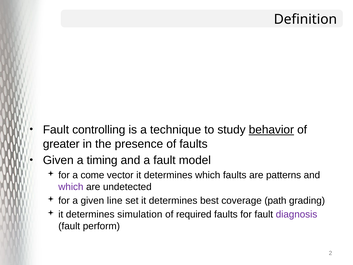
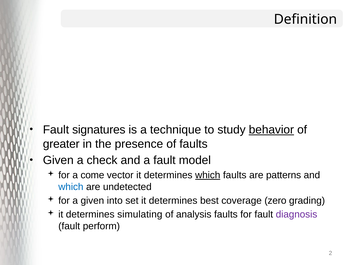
controlling: controlling -> signatures
timing: timing -> check
which at (208, 175) underline: none -> present
which at (71, 187) colour: purple -> blue
line: line -> into
path: path -> zero
simulation: simulation -> simulating
required: required -> analysis
